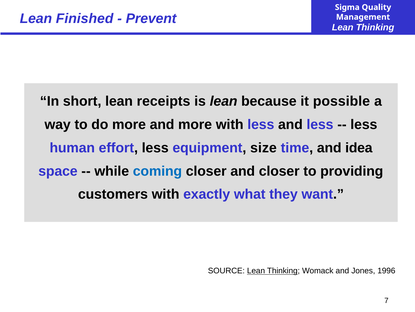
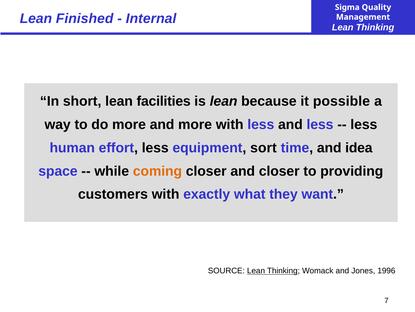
Prevent: Prevent -> Internal
receipts: receipts -> facilities
size: size -> sort
coming colour: blue -> orange
